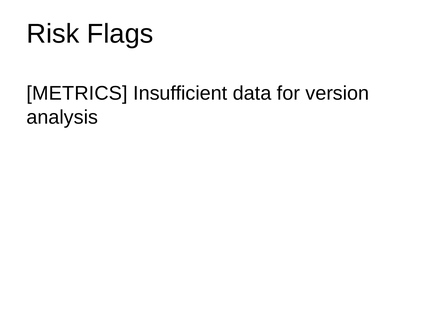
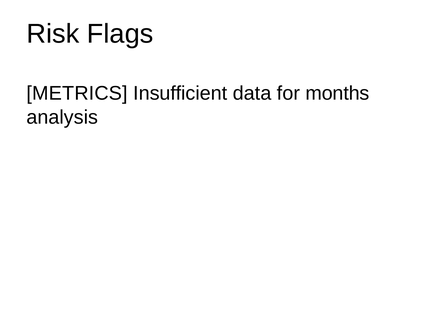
version: version -> months
